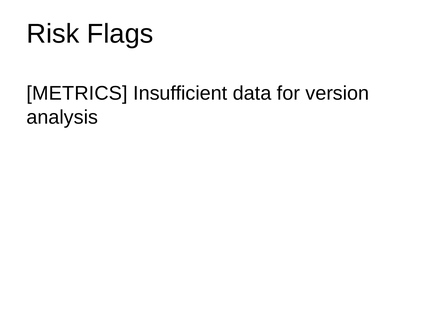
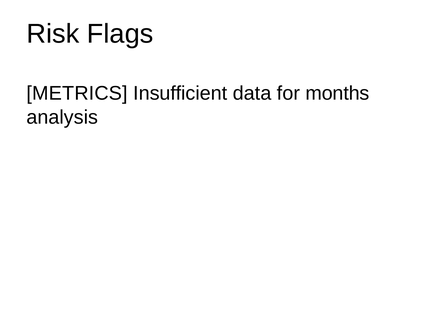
version: version -> months
